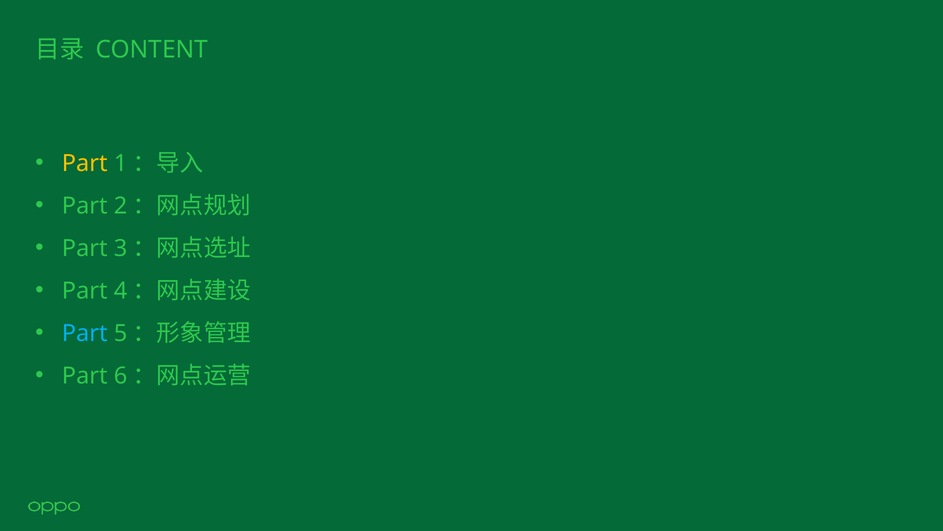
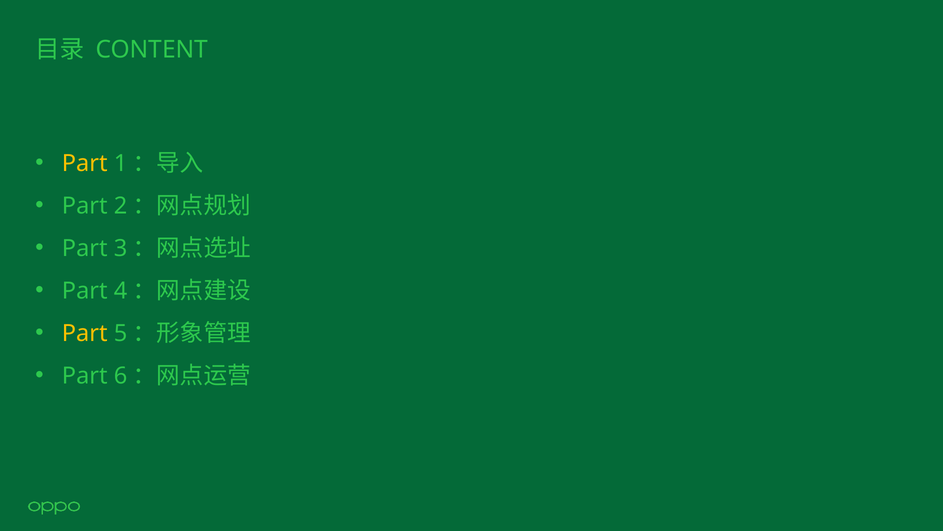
Part at (85, 333) colour: light blue -> yellow
